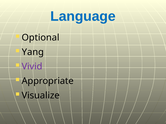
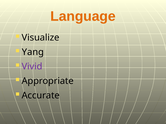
Language colour: blue -> orange
Optional: Optional -> Visualize
Visualize: Visualize -> Accurate
